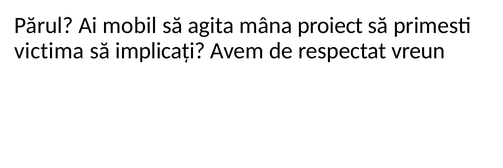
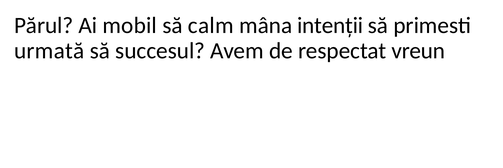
agita: agita -> calm
proiect: proiect -> intenții
victima: victima -> urmată
implicați: implicați -> succesul
